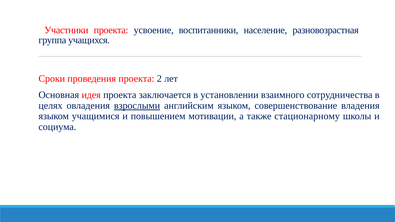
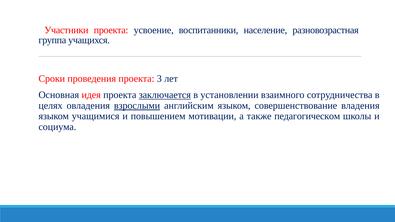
2: 2 -> 3
заключается underline: none -> present
стационарному: стационарному -> педагогическом
